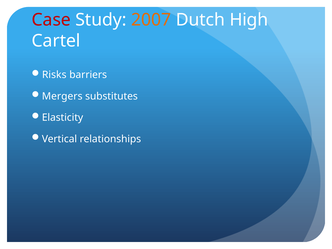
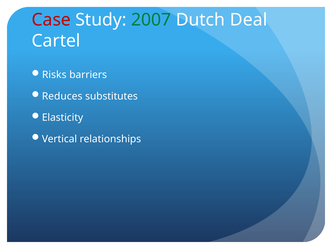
2007 colour: orange -> green
High: High -> Deal
Mergers: Mergers -> Reduces
